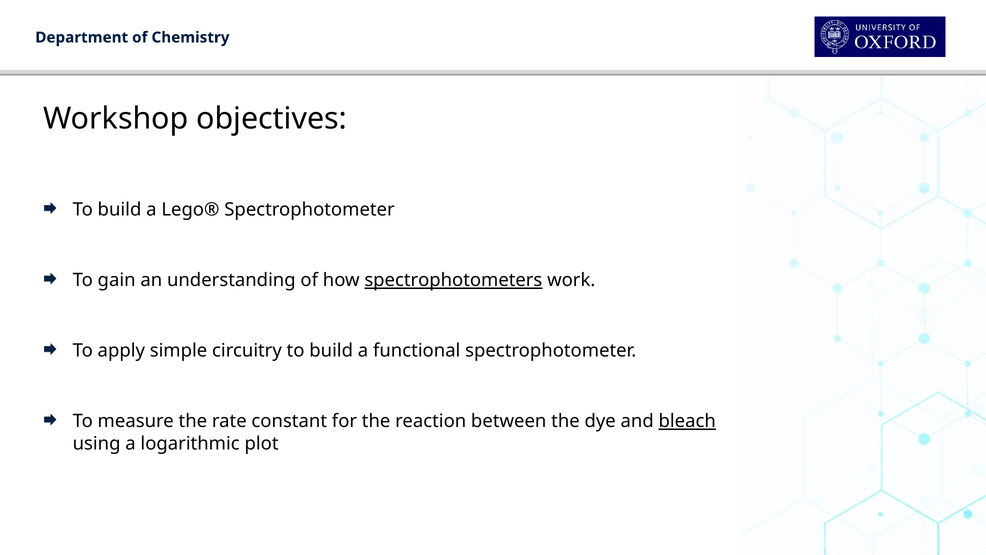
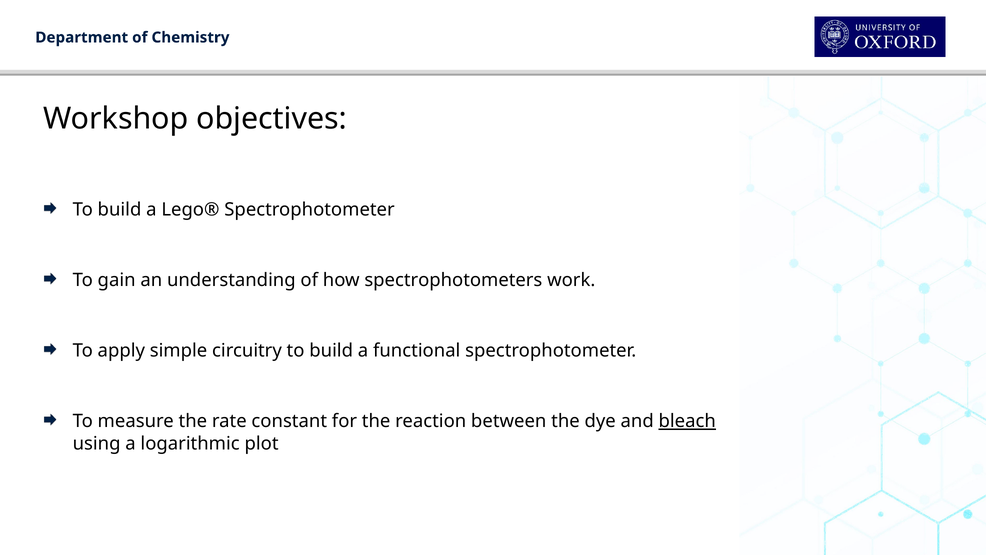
spectrophotometers underline: present -> none
